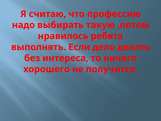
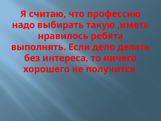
,потом: ,потом -> ,иметь
